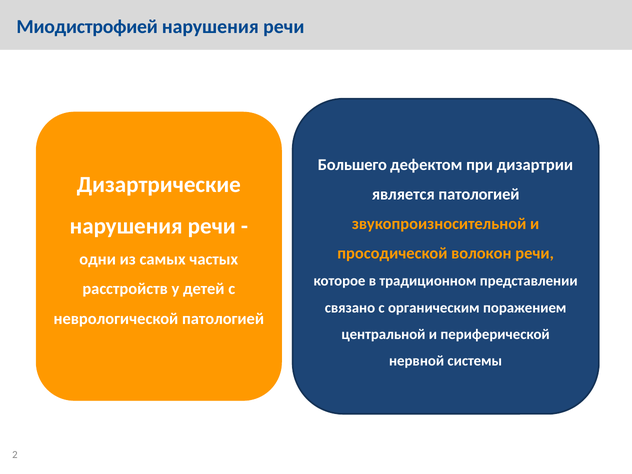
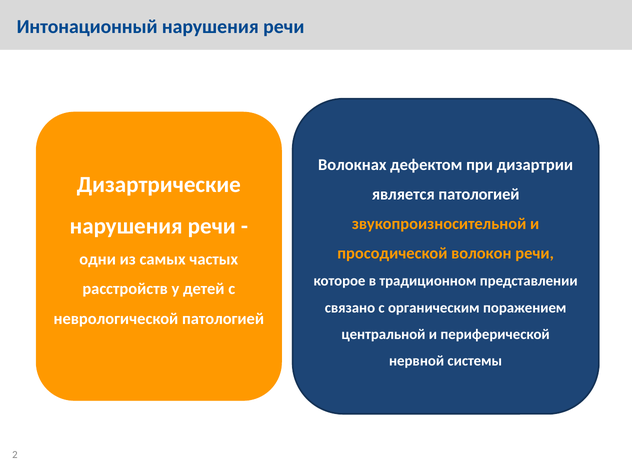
Миодистрофией: Миодистрофией -> Интонационный
Большего: Большего -> Волокнах
